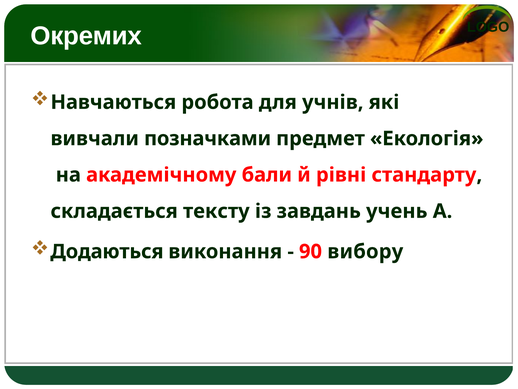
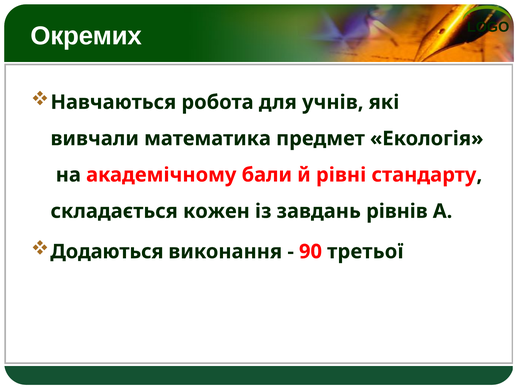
позначками: позначками -> математика
тексту: тексту -> кожен
учень: учень -> рівнів
вибору: вибору -> третьої
